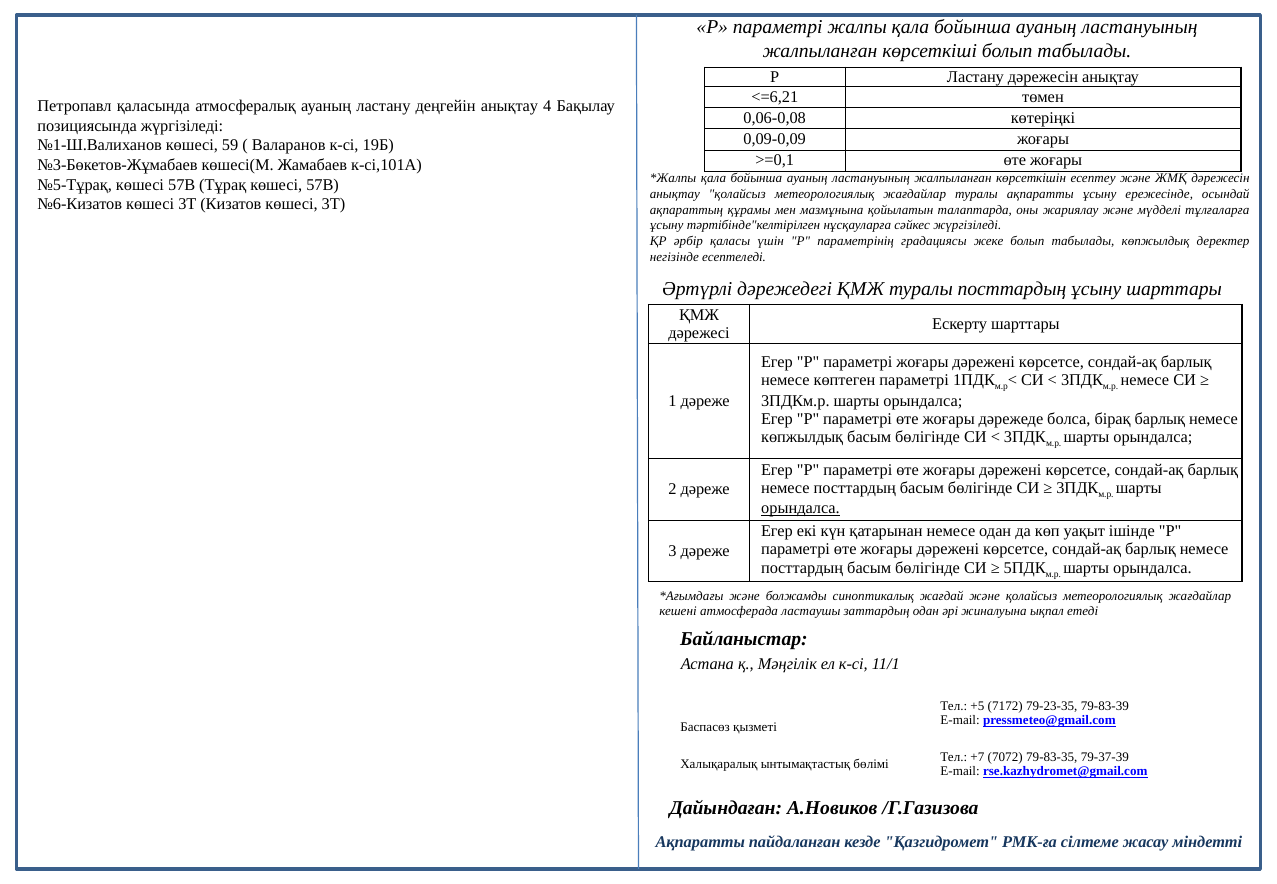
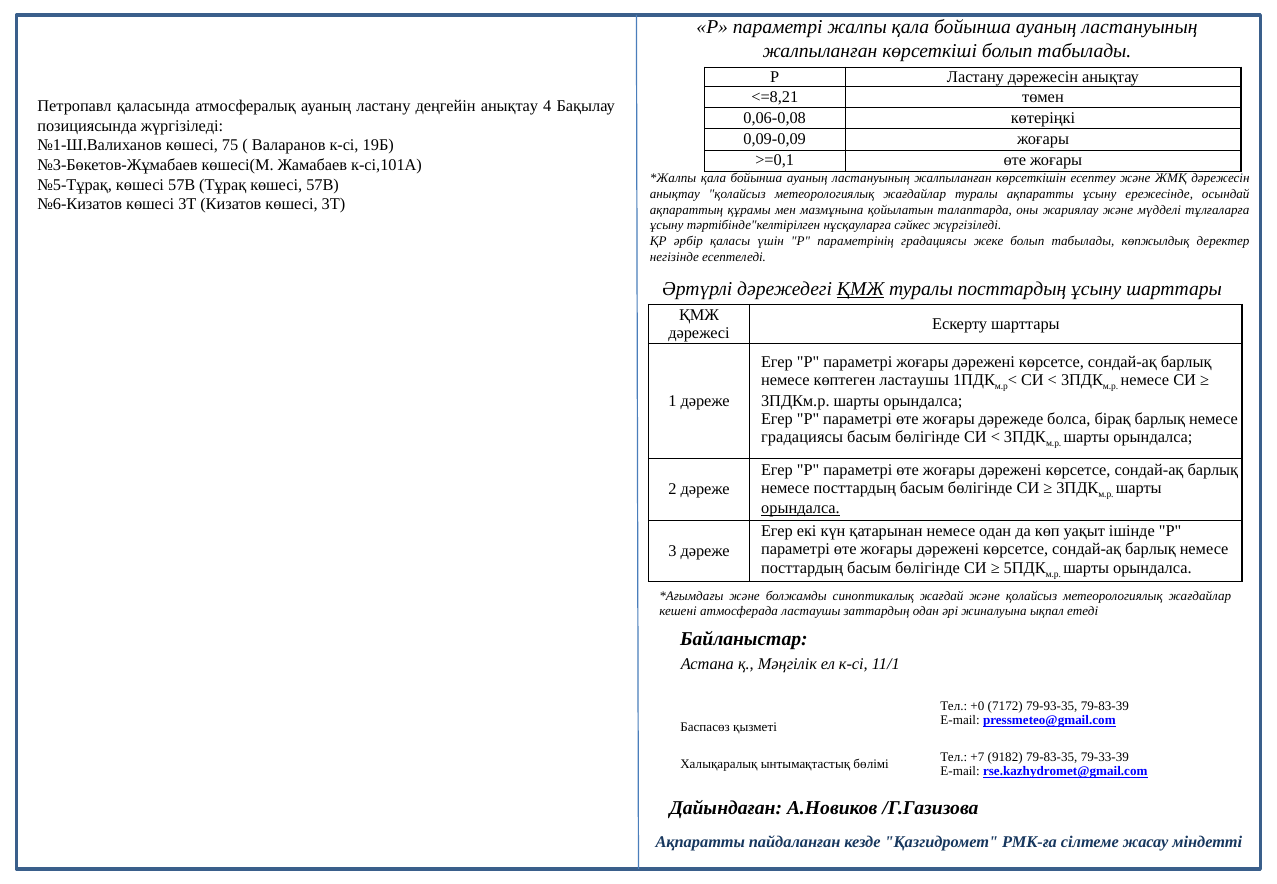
<=6,21: <=6,21 -> <=8,21
59: 59 -> 75
ҚМЖ at (861, 289) underline: none -> present
көптеген параметрі: параметрі -> ластаушы
көпжылдық at (802, 437): көпжылдық -> градациясы
+5: +5 -> +0
79-23-35: 79-23-35 -> 79-93-35
7072: 7072 -> 9182
79-37-39: 79-37-39 -> 79-33-39
